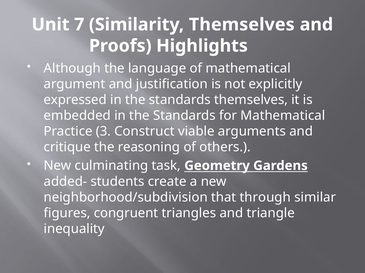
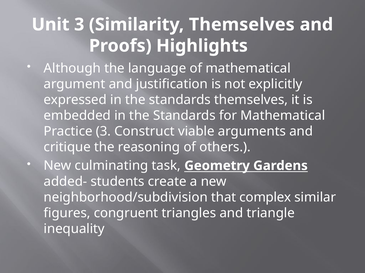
Unit 7: 7 -> 3
through: through -> complex
